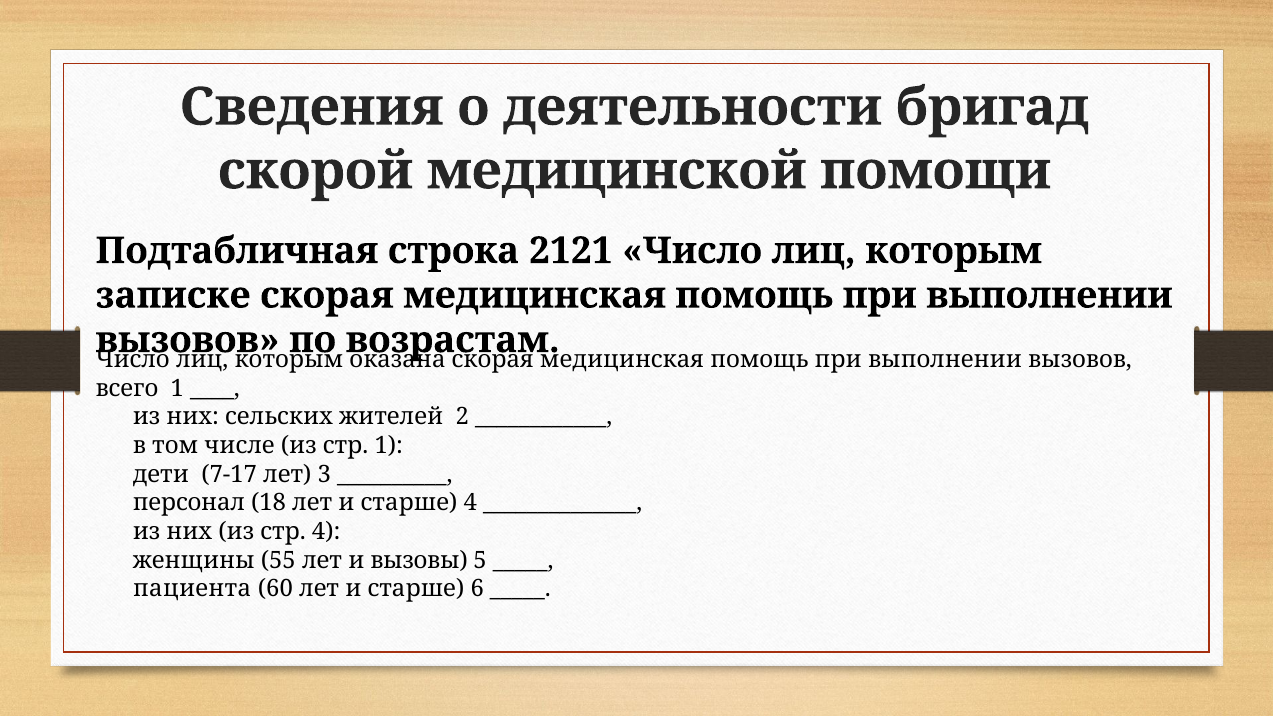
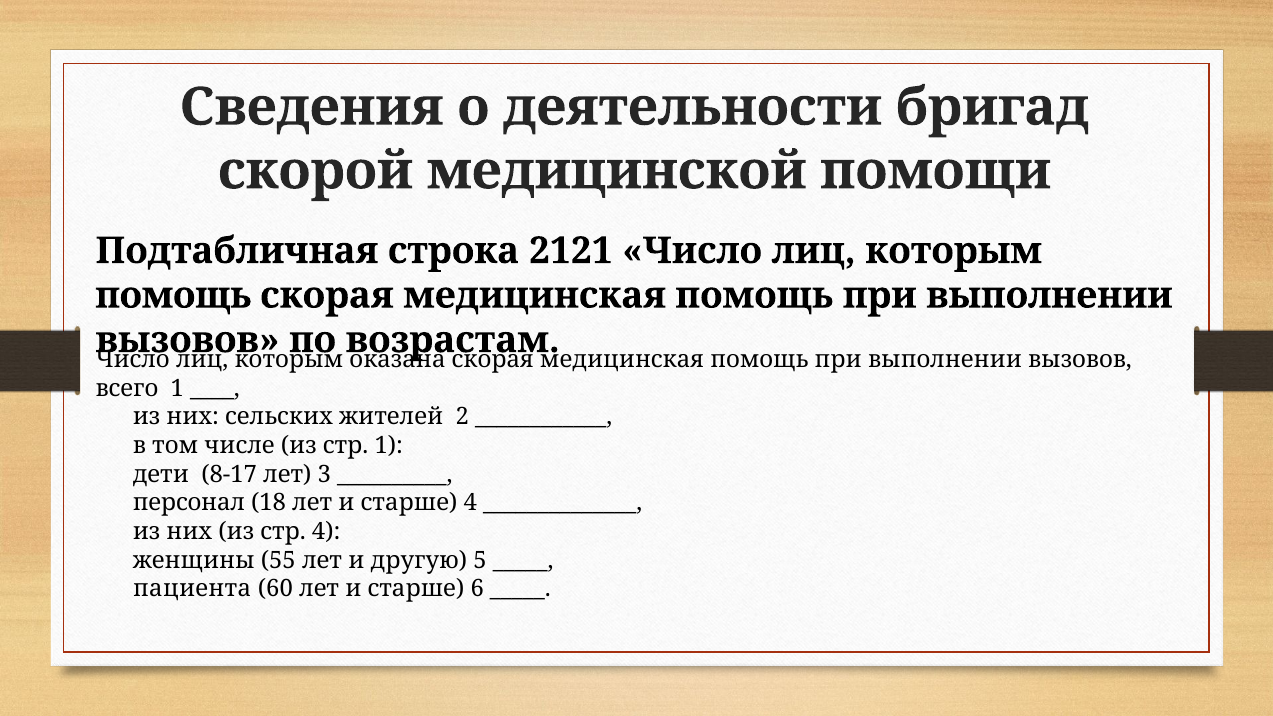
записке at (173, 295): записке -> помощь
7-17: 7-17 -> 8-17
вызовы: вызовы -> другую
